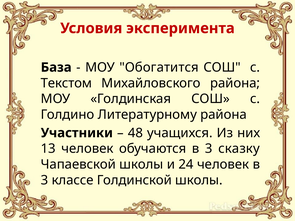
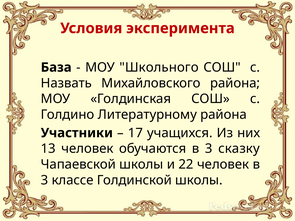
Обогатится: Обогатится -> Школьного
Текстом: Текстом -> Назвать
48: 48 -> 17
24: 24 -> 22
